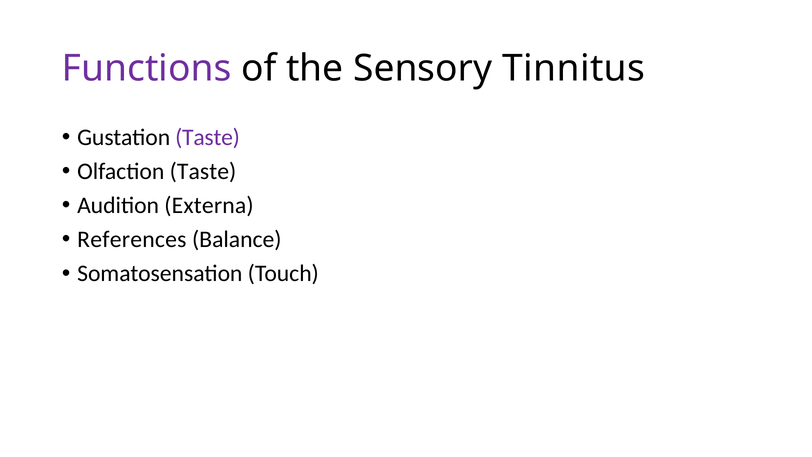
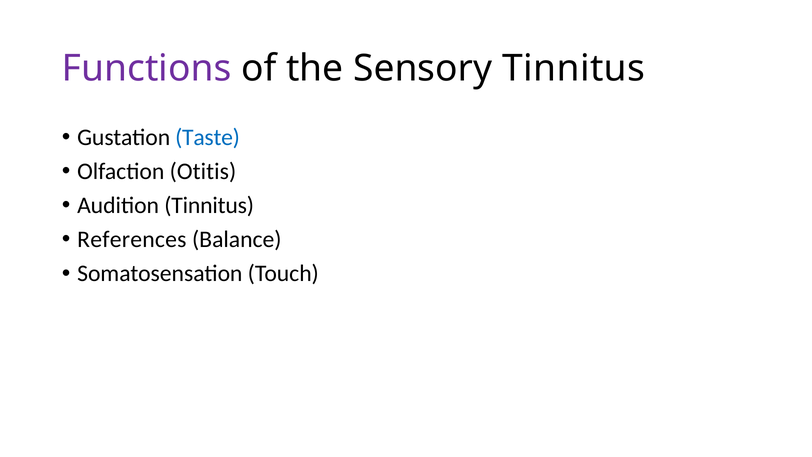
Taste at (208, 137) colour: purple -> blue
Olfaction Taste: Taste -> Otitis
Audition Externa: Externa -> Tinnitus
